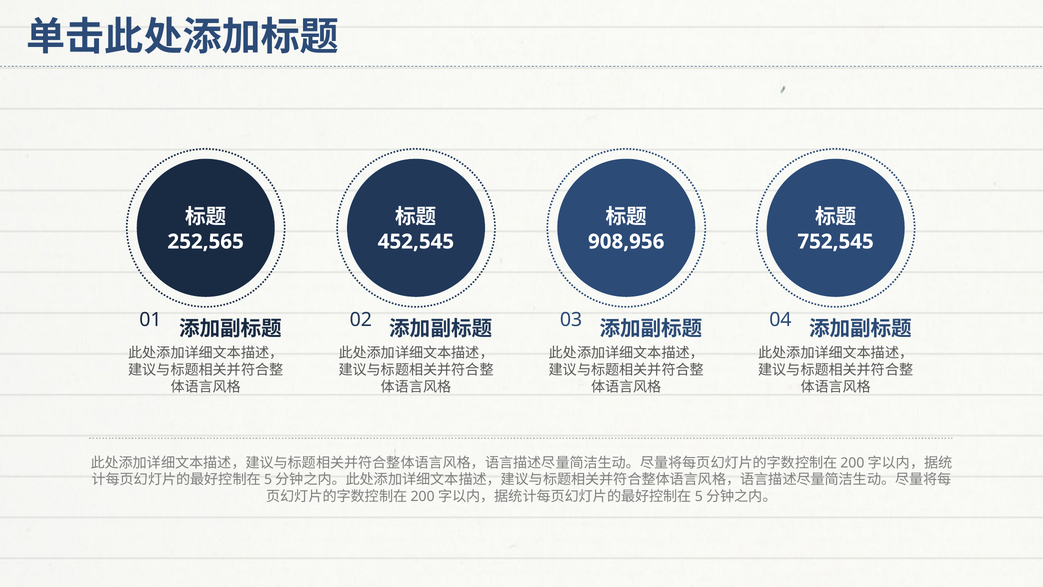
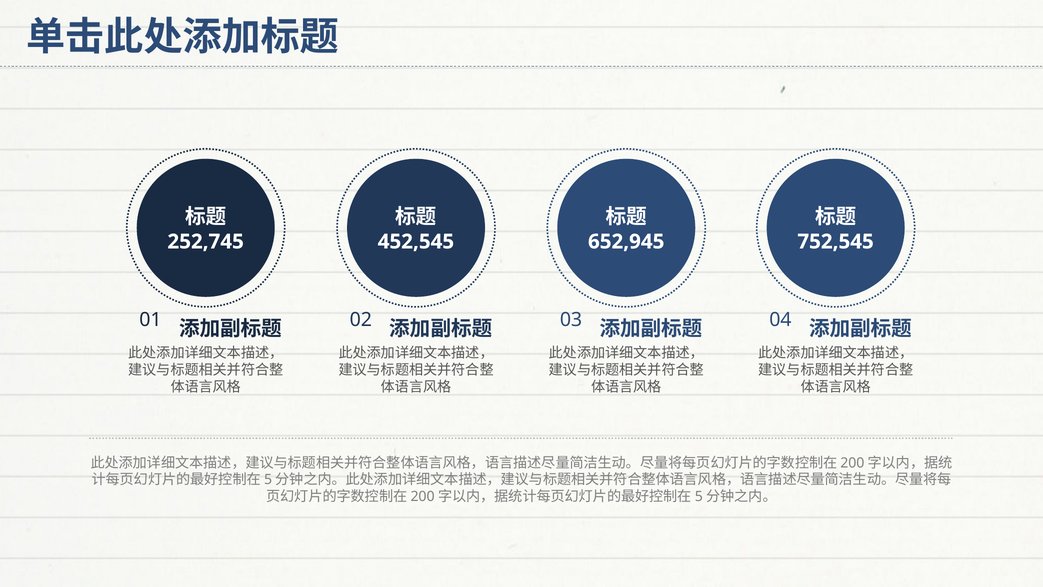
252,565: 252,565 -> 252,745
908,956: 908,956 -> 652,945
